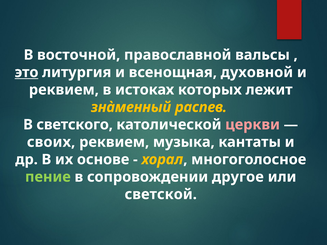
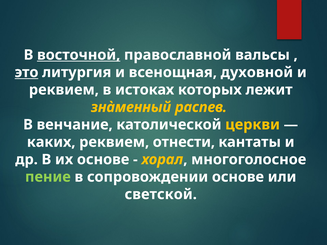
восточной underline: none -> present
светского: светского -> венчание
церкви colour: pink -> yellow
своих: своих -> каких
музыка: музыка -> отнести
сопровождении другое: другое -> основе
